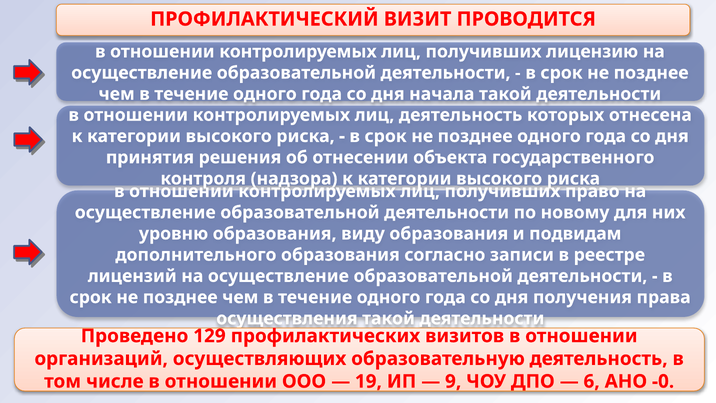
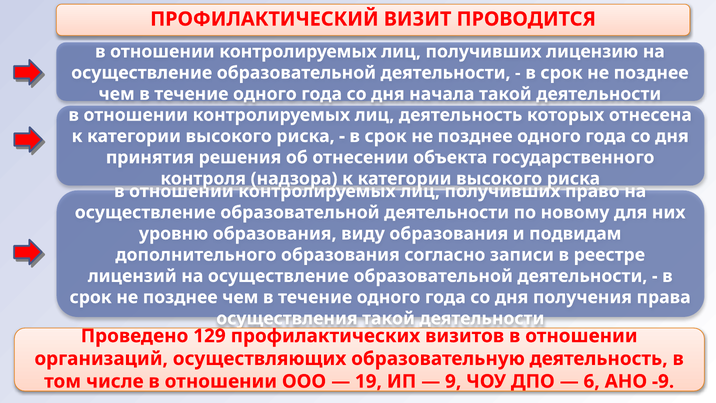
-0: -0 -> -9
